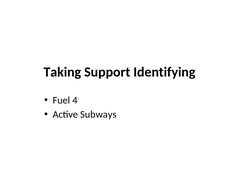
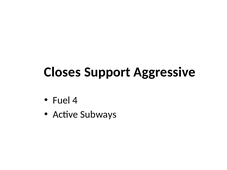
Taking: Taking -> Closes
Identifying: Identifying -> Aggressive
